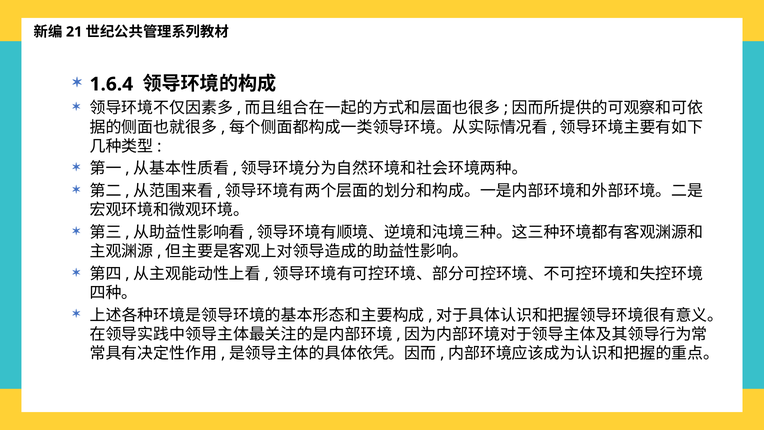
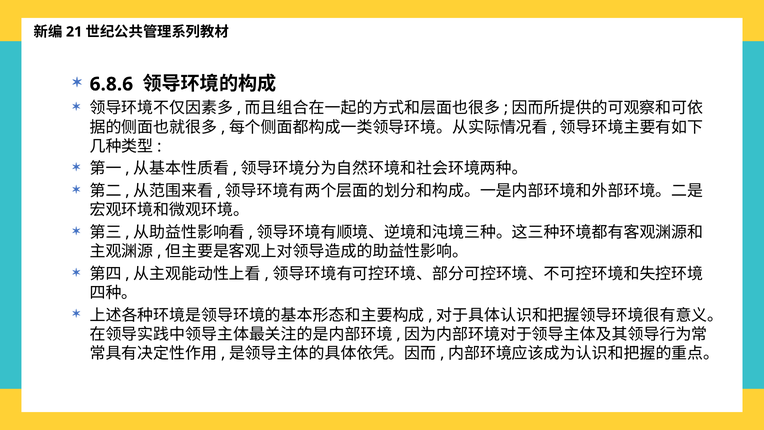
1.6.4: 1.6.4 -> 6.8.6
